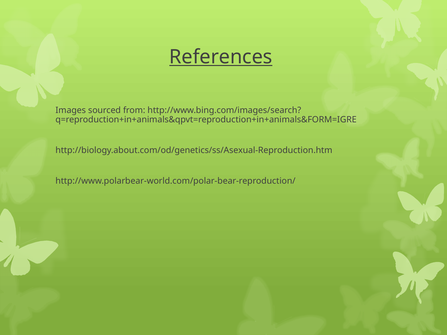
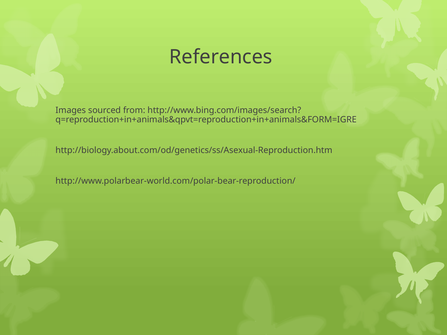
References underline: present -> none
